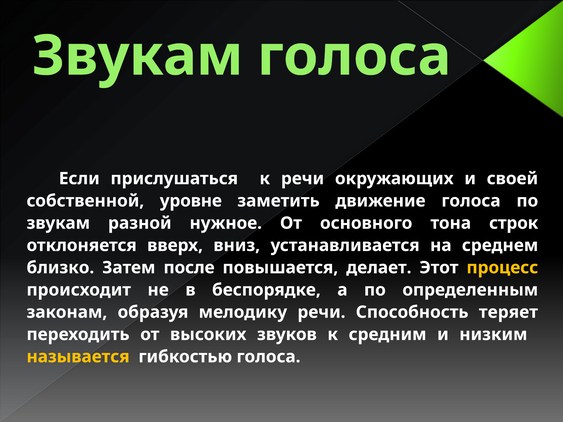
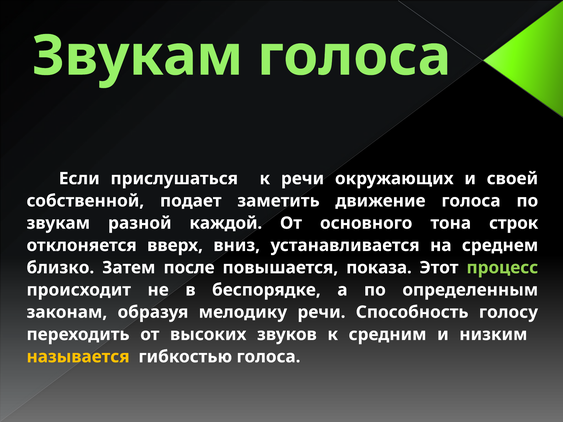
уровне: уровне -> подает
нужное: нужное -> каждой
делает: делает -> показа
процесс colour: yellow -> light green
теряет: теряет -> голосу
